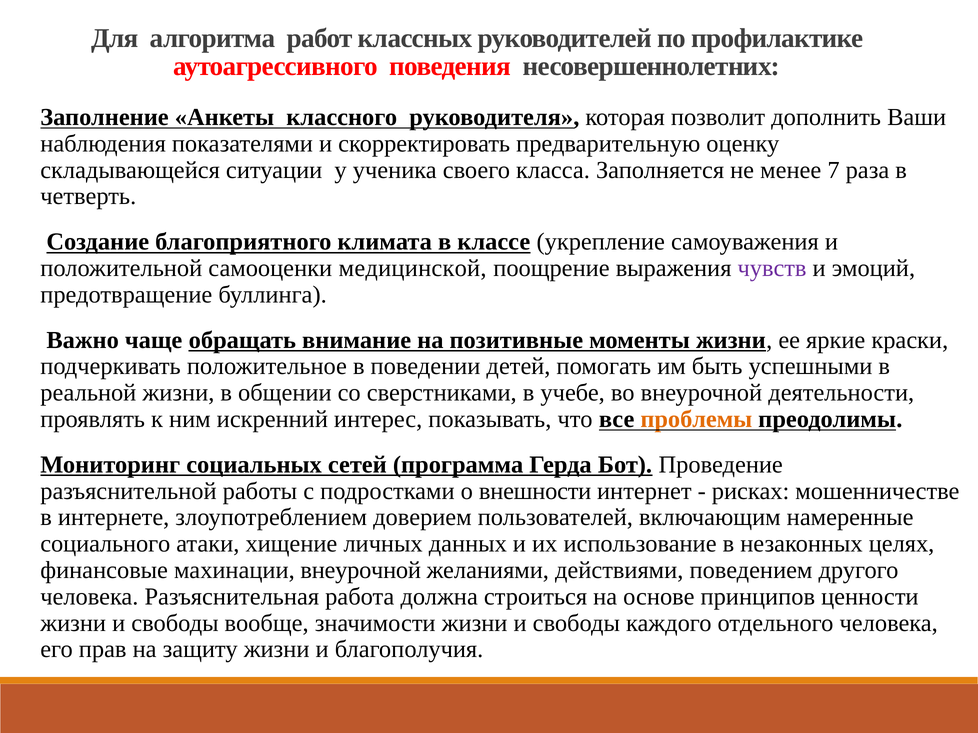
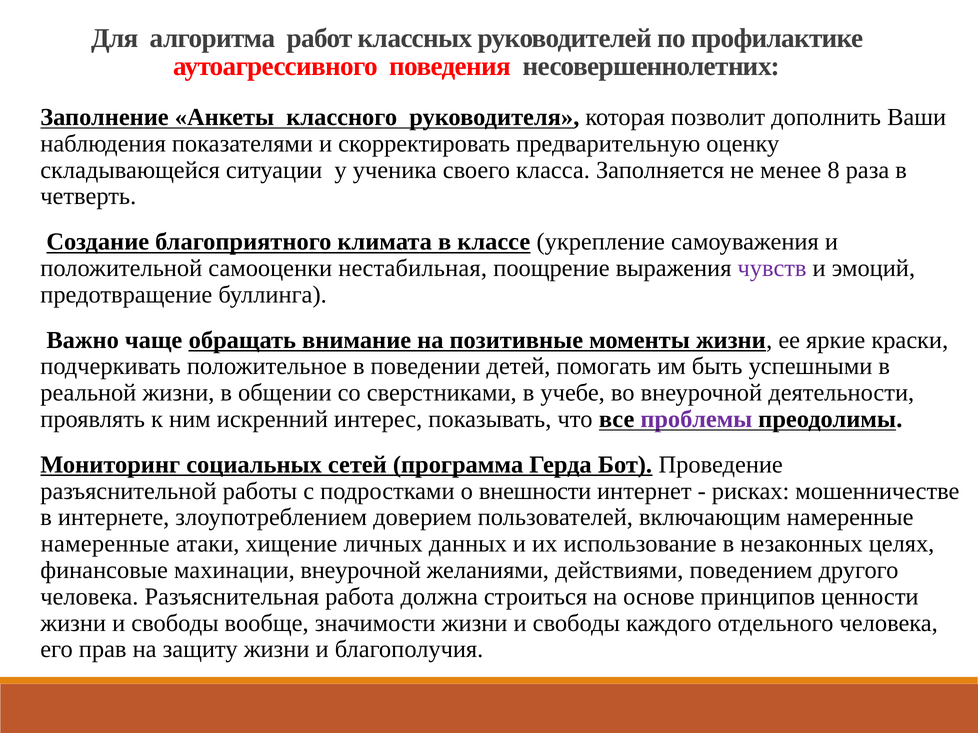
7: 7 -> 8
медицинской: медицинской -> нестабильная
проблемы colour: orange -> purple
социального at (105, 544): социального -> намеренные
